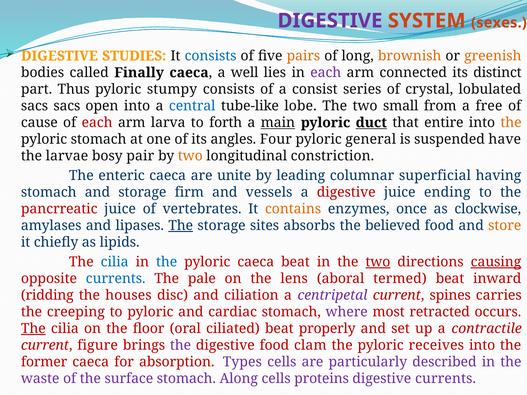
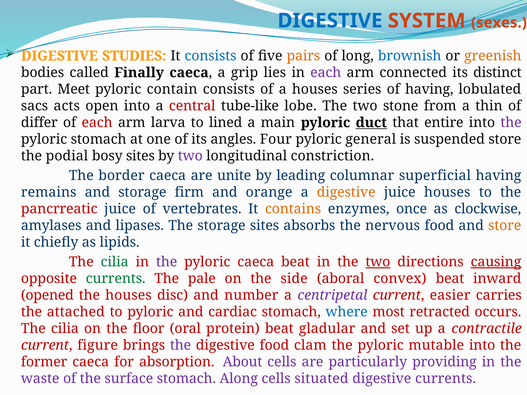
DIGESTIVE at (330, 21) colour: purple -> blue
brownish colour: orange -> blue
well: well -> grip
Thus: Thus -> Meet
stumpy: stumpy -> contain
a consist: consist -> houses
of crystal: crystal -> having
sacs sacs: sacs -> acts
central colour: blue -> red
small: small -> stone
free: free -> thin
cause: cause -> differ
forth: forth -> lined
main underline: present -> none
the at (511, 123) colour: orange -> purple
suspended have: have -> store
larvae: larvae -> podial
bosy pair: pair -> sites
two at (190, 156) colour: orange -> purple
enteric: enteric -> border
stomach at (49, 192): stomach -> remains
vessels: vessels -> orange
digestive at (346, 192) colour: red -> orange
juice ending: ending -> houses
The at (181, 226) underline: present -> none
believed: believed -> nervous
cilia at (115, 262) colour: blue -> green
the at (167, 262) colour: blue -> purple
currents at (116, 279) colour: blue -> green
lens: lens -> side
termed: termed -> convex
ridding: ridding -> opened
ciliation: ciliation -> number
spines: spines -> easier
creeping: creeping -> attached
where colour: purple -> blue
The at (33, 329) underline: present -> none
ciliated: ciliated -> protein
properly: properly -> gladular
receives: receives -> mutable
Types: Types -> About
described: described -> providing
proteins: proteins -> situated
